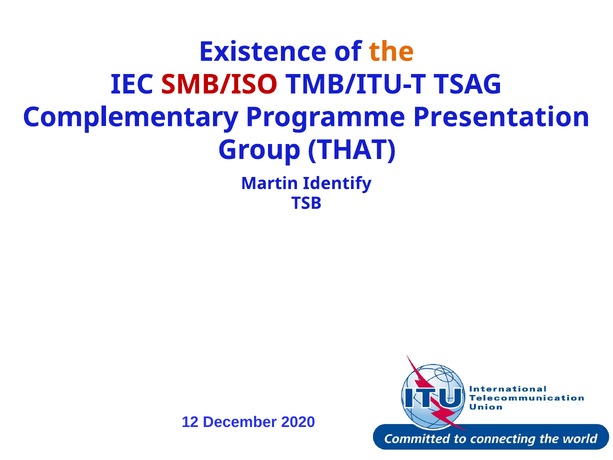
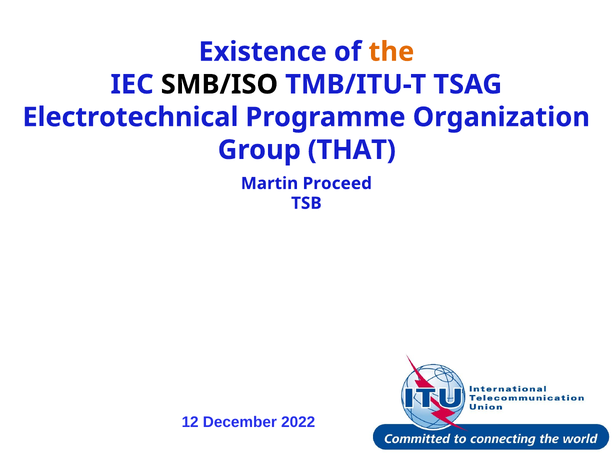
SMB/ISO colour: red -> black
Complementary: Complementary -> Electrotechnical
Presentation: Presentation -> Organization
Identify: Identify -> Proceed
2020: 2020 -> 2022
